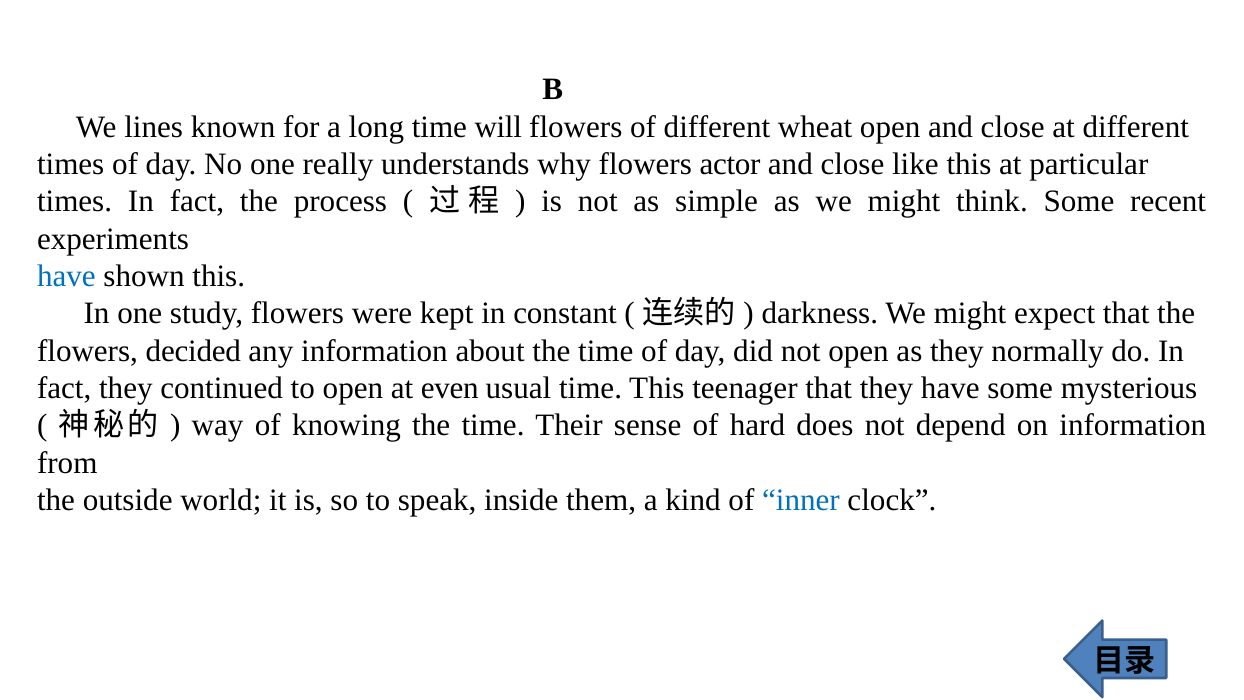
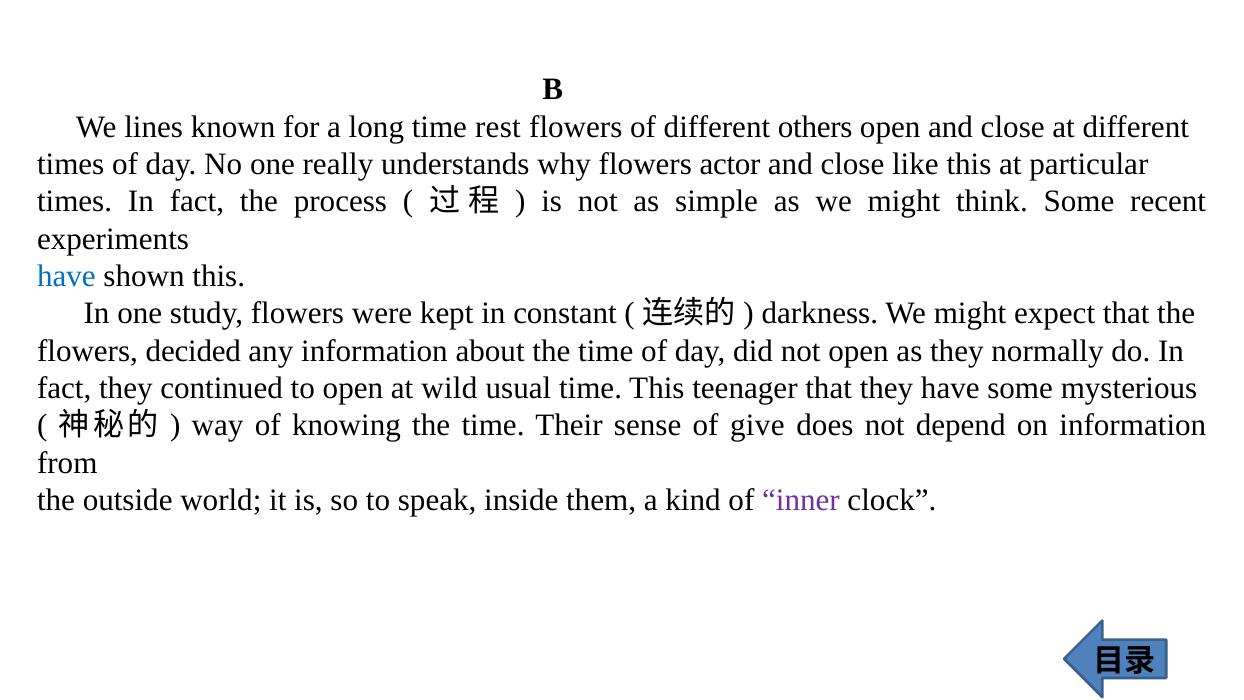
will: will -> rest
wheat: wheat -> others
even: even -> wild
hard: hard -> give
inner colour: blue -> purple
